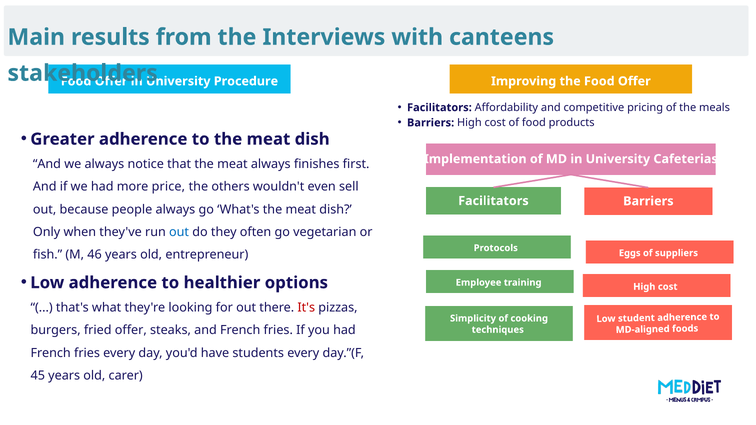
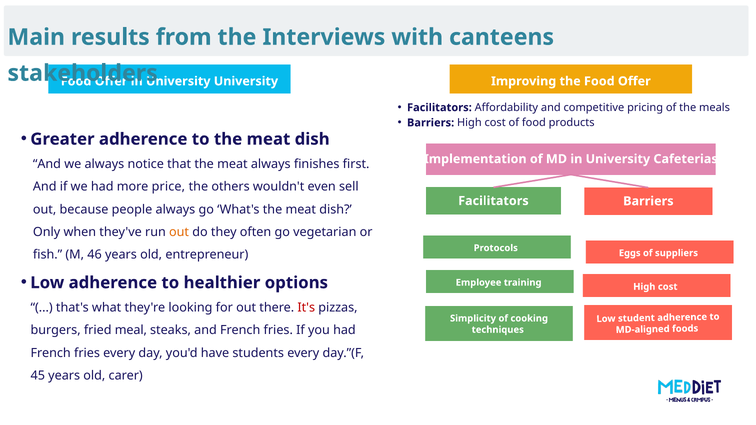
University Procedure: Procedure -> University
out at (179, 232) colour: blue -> orange
fried offer: offer -> meal
